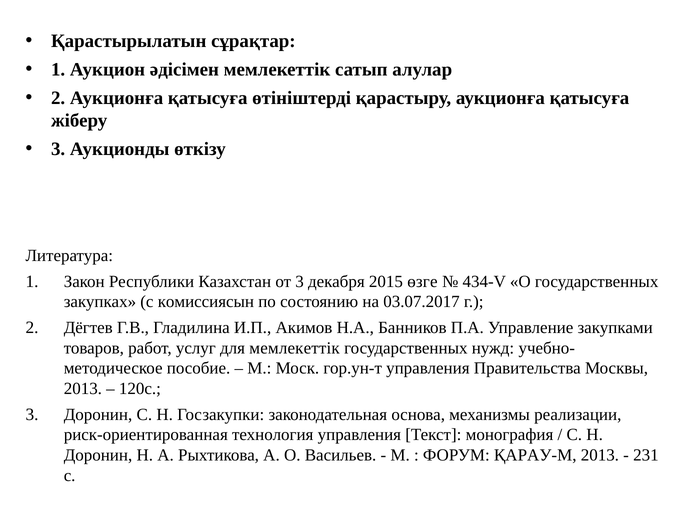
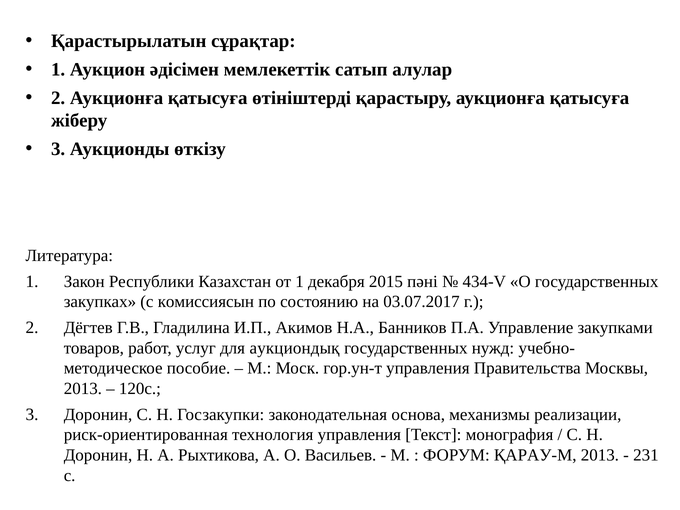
от 3: 3 -> 1
өзге: өзге -> пәні
для мемлекеттік: мемлекеттік -> аукциондық
